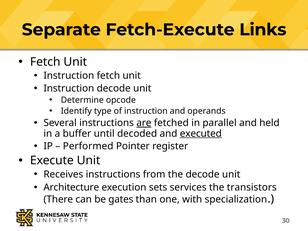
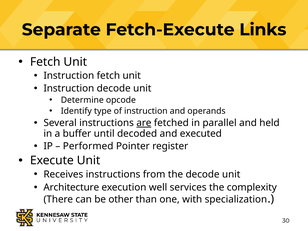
executed underline: present -> none
sets: sets -> well
transistors: transistors -> complexity
gates: gates -> other
